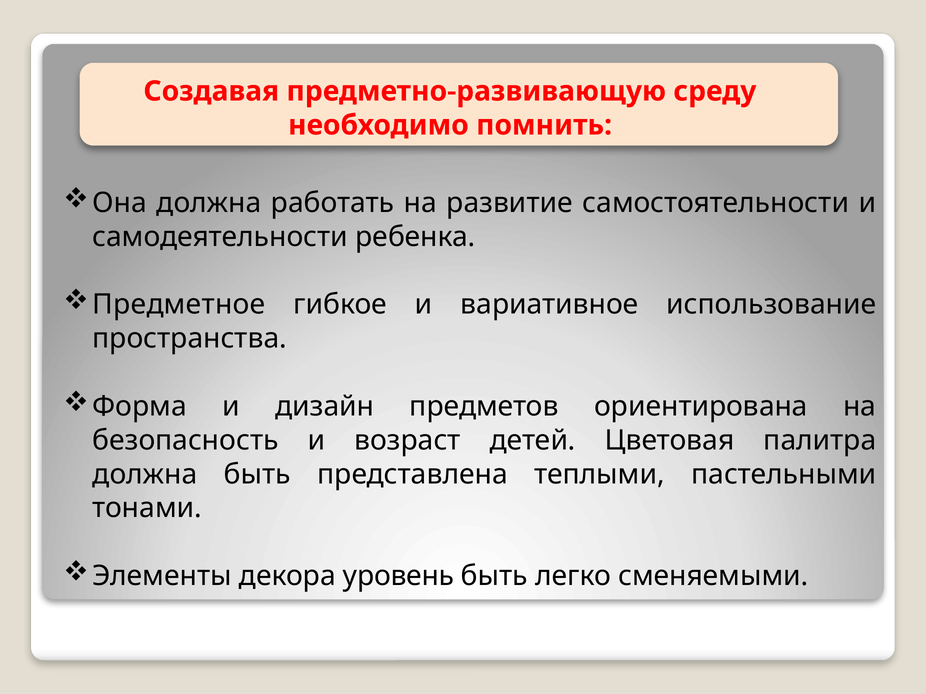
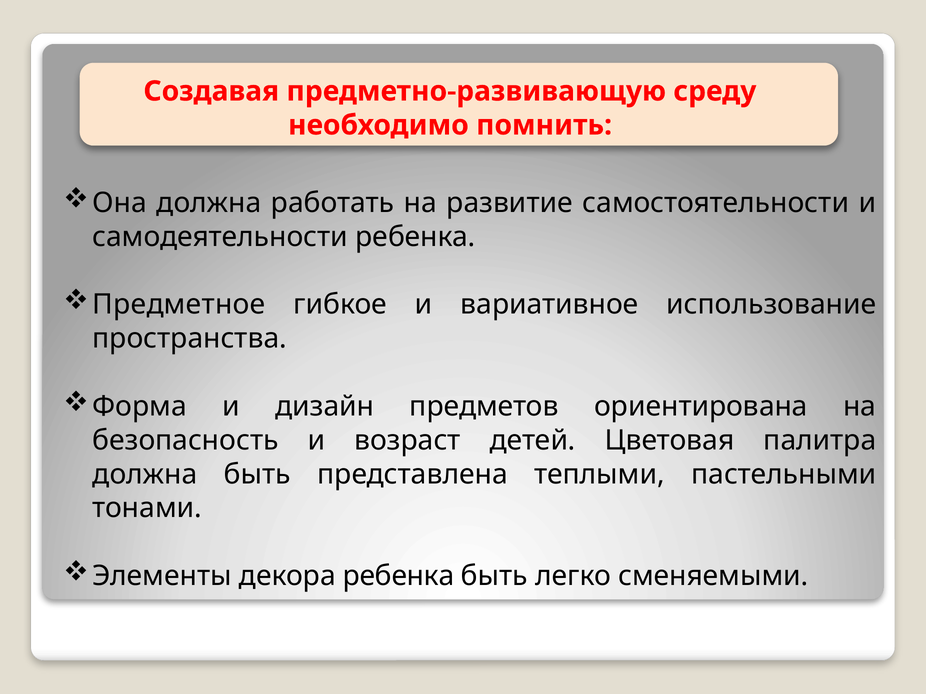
декора уровень: уровень -> ребенка
